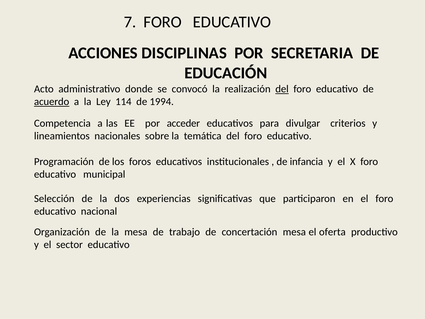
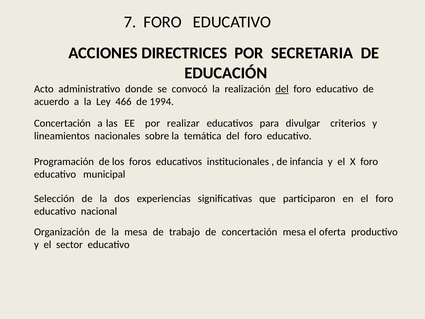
DISCIPLINAS: DISCIPLINAS -> DIRECTRICES
acuerdo underline: present -> none
114: 114 -> 466
Competencia at (62, 123): Competencia -> Concertación
acceder: acceder -> realizar
